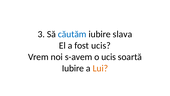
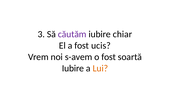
căutăm colour: blue -> purple
slava: slava -> chiar
o ucis: ucis -> fost
